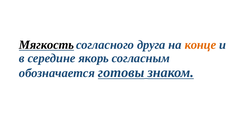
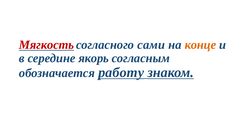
Мягкость colour: black -> red
друга: друга -> сами
готовы: готовы -> работу
